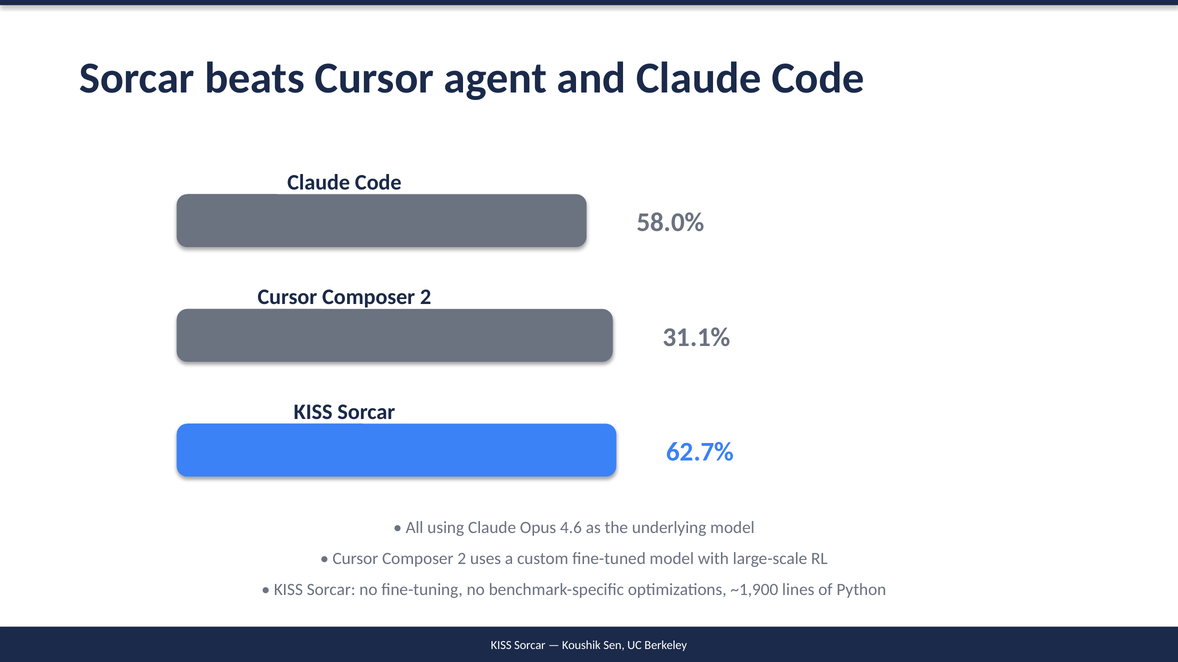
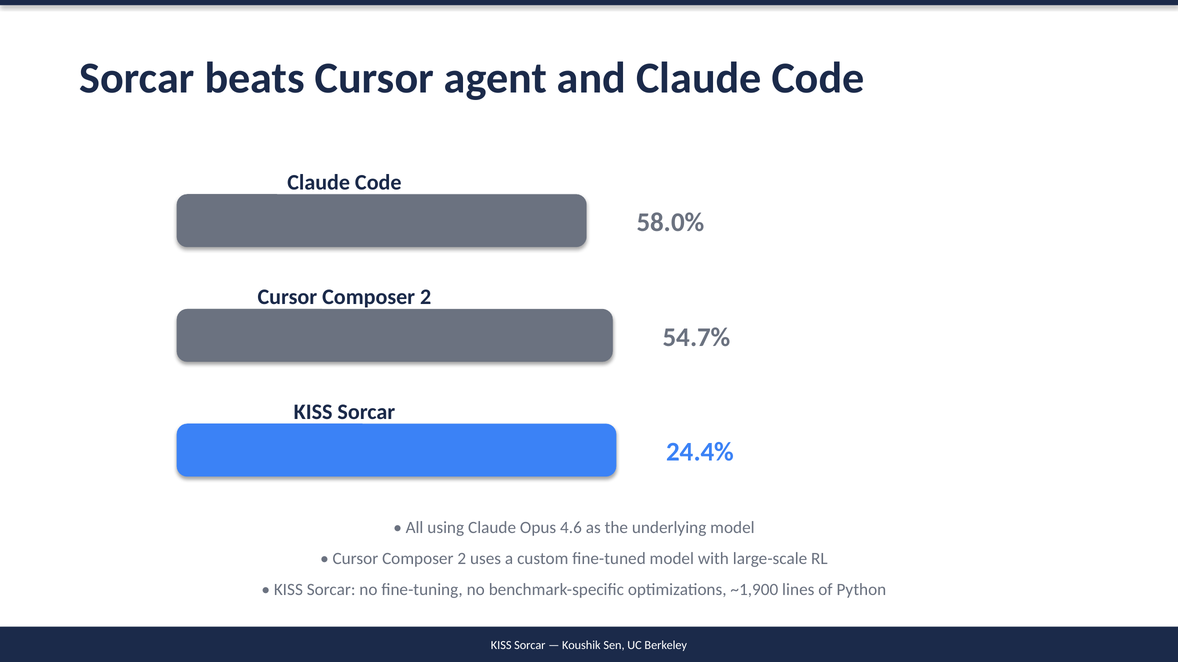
31.1%: 31.1% -> 54.7%
62.7%: 62.7% -> 24.4%
